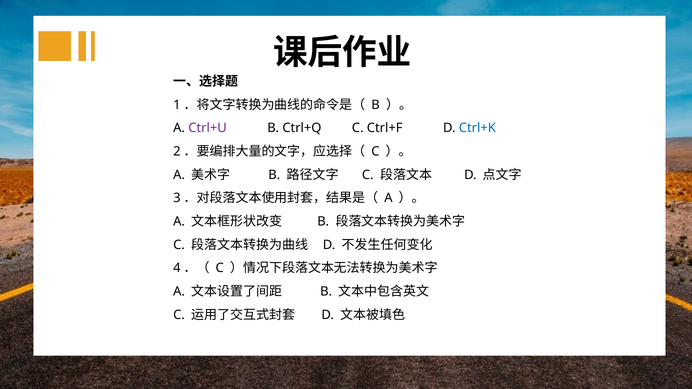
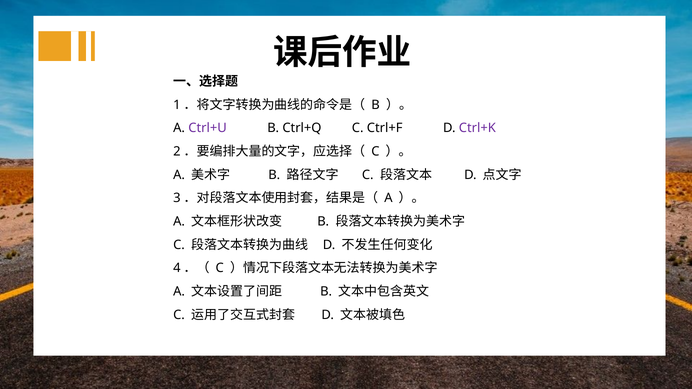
Ctrl+K colour: blue -> purple
